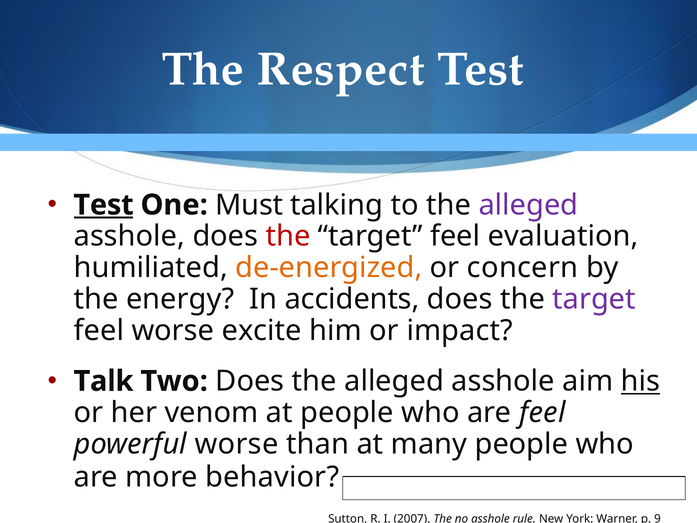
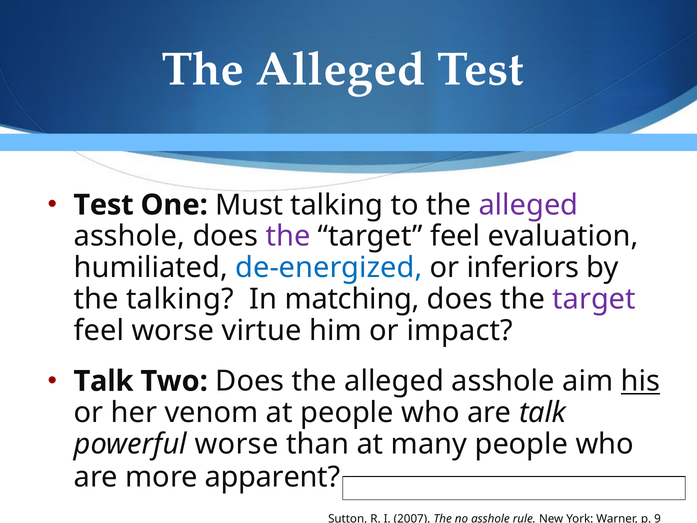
Respect at (341, 69): Respect -> Alleged
Test at (104, 205) underline: present -> none
the at (288, 236) colour: red -> purple
de-energized colour: orange -> blue
concern: concern -> inferiors
the energy: energy -> talking
accidents: accidents -> matching
excite: excite -> virtue
are feel: feel -> talk
behavior: behavior -> apparent
